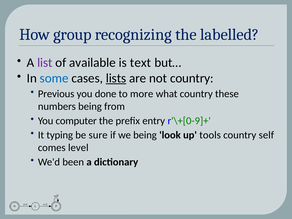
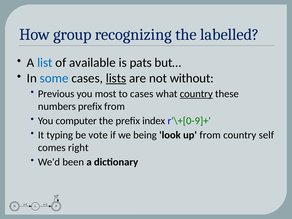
list colour: purple -> blue
text: text -> pats
not country: country -> without
done: done -> most
to more: more -> cases
country at (196, 94) underline: none -> present
numbers being: being -> prefix
entry: entry -> index
sure: sure -> vote
up tools: tools -> from
level: level -> right
